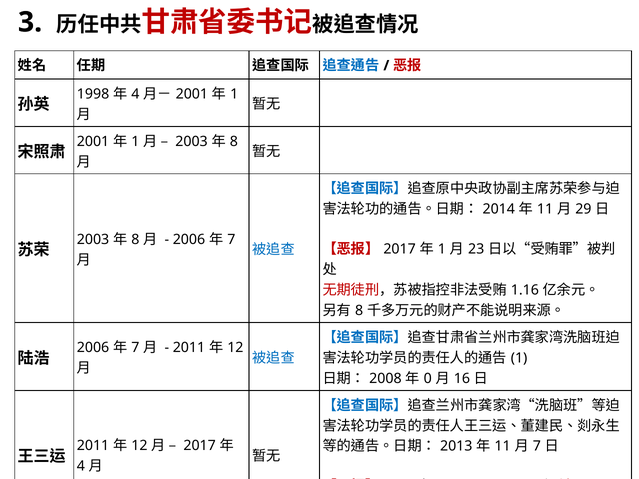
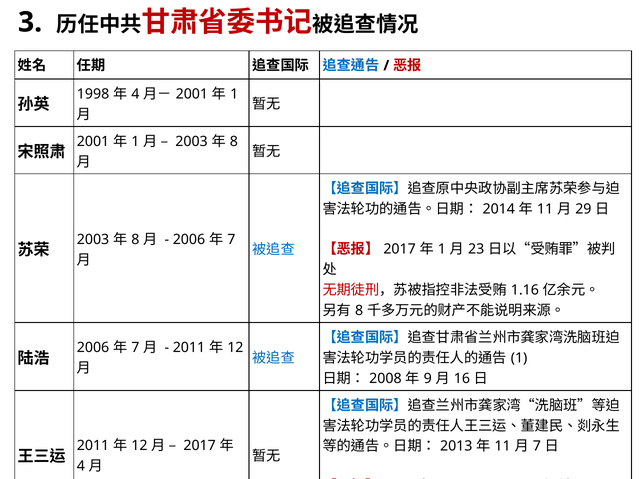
0 at (428, 379): 0 -> 9
